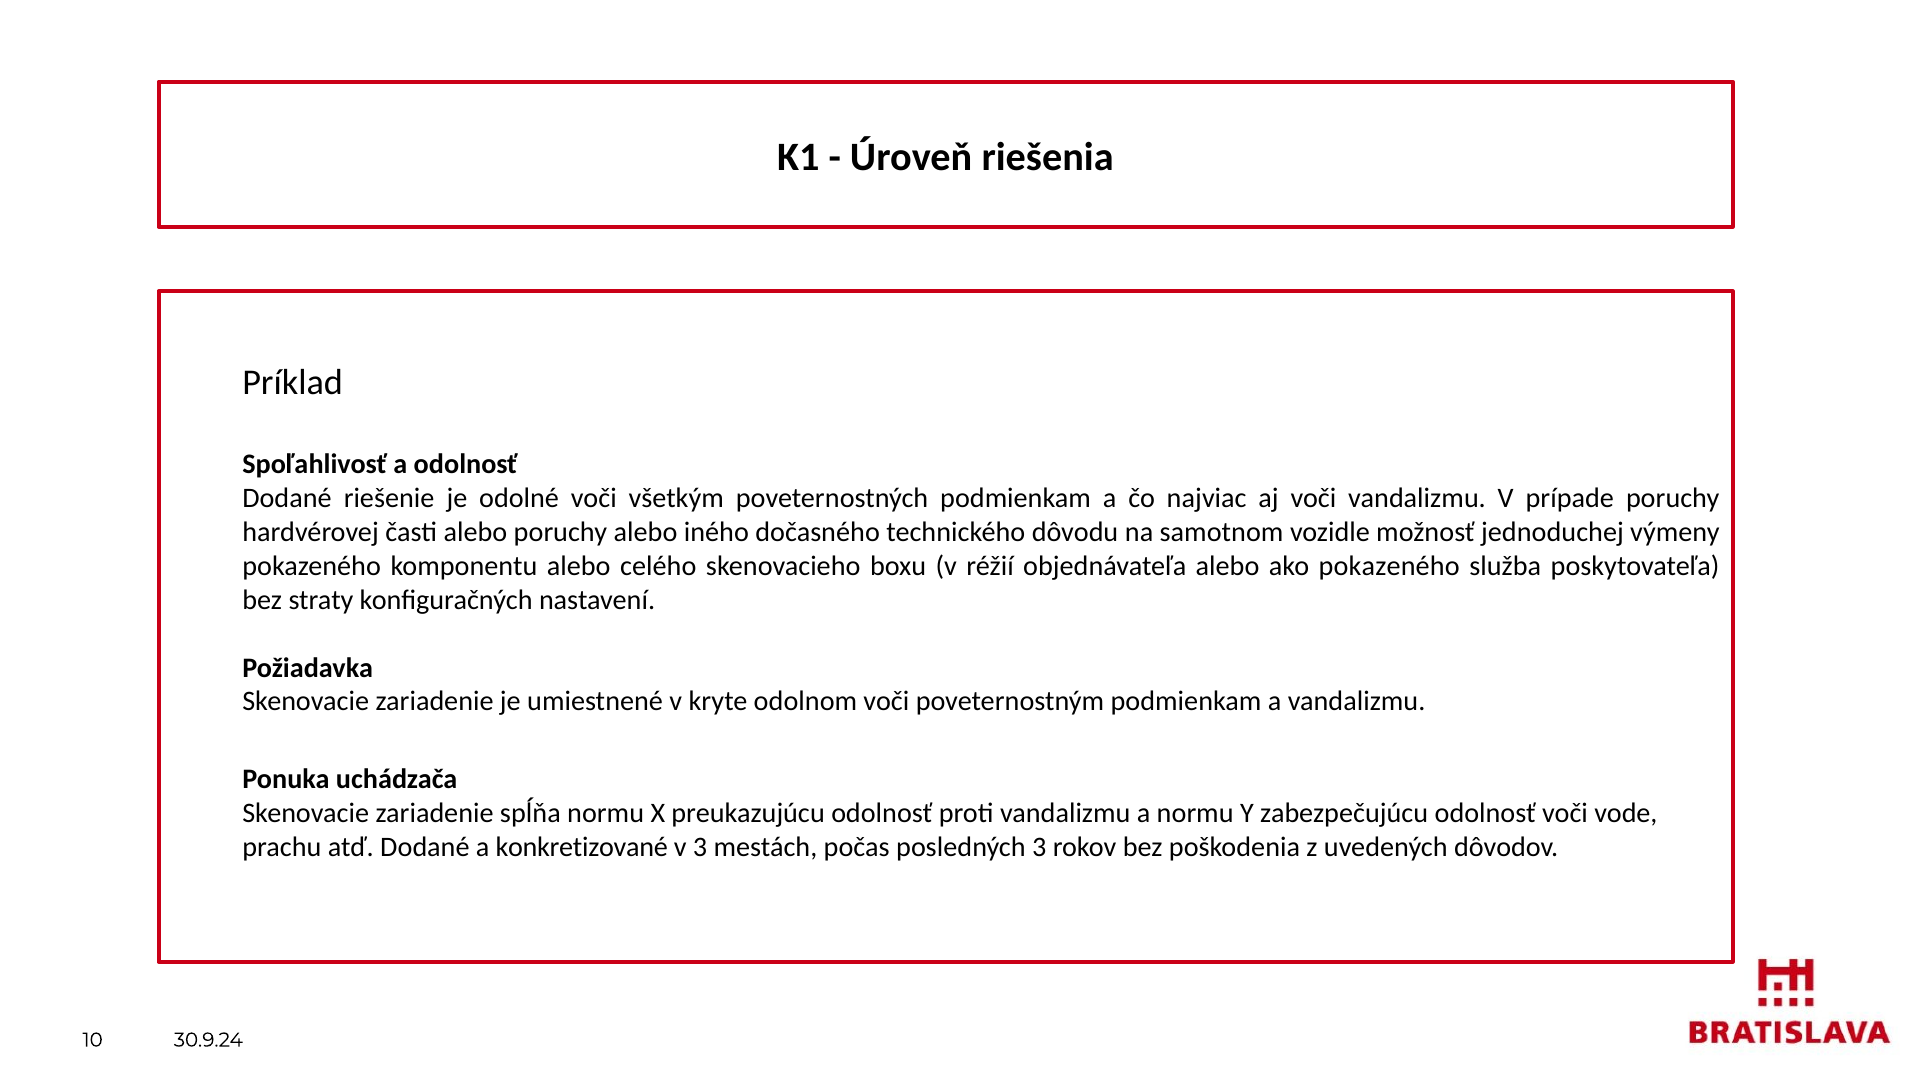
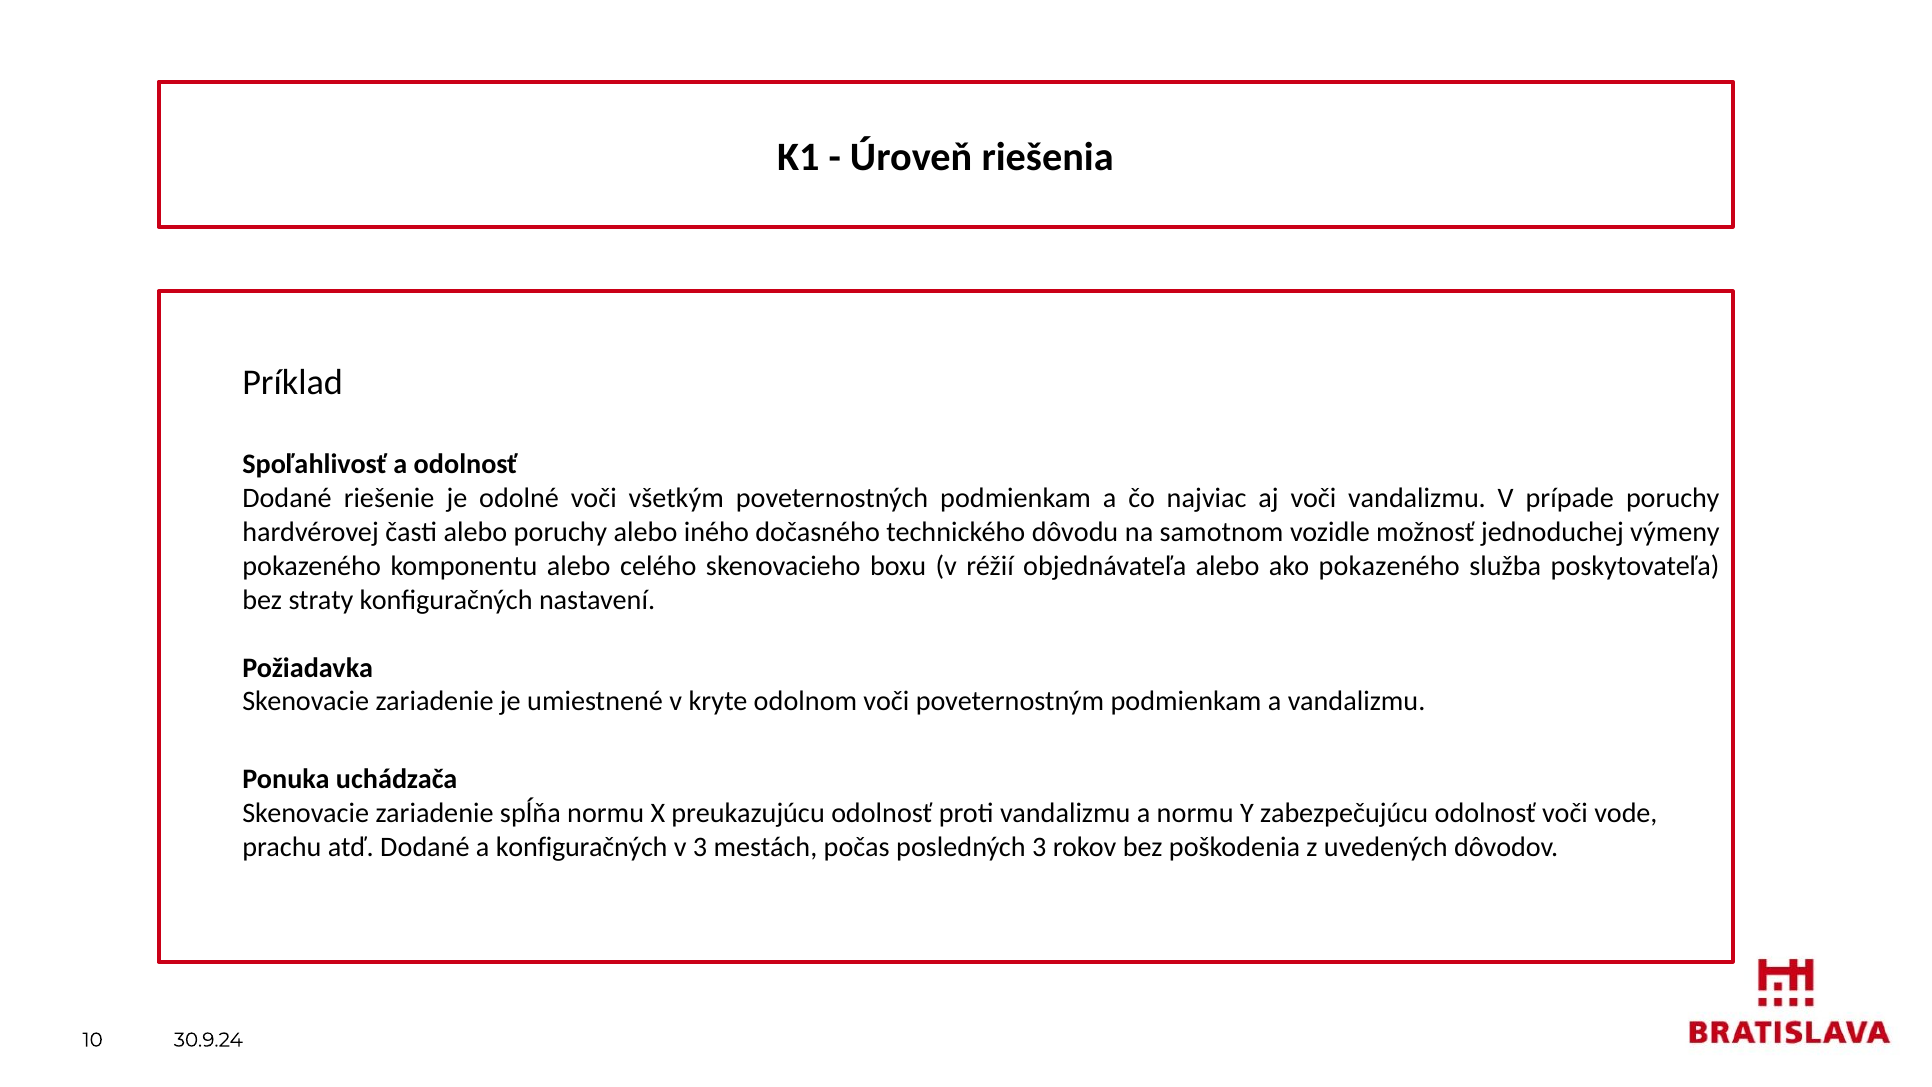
a konkretizované: konkretizované -> konfiguračných
